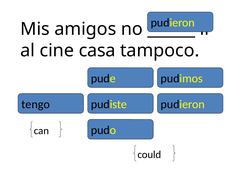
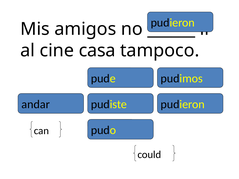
tengo: tengo -> andar
